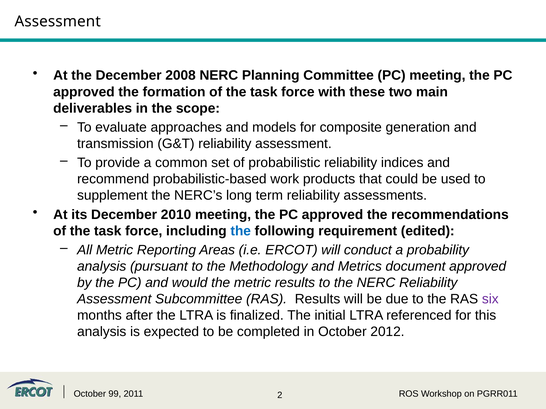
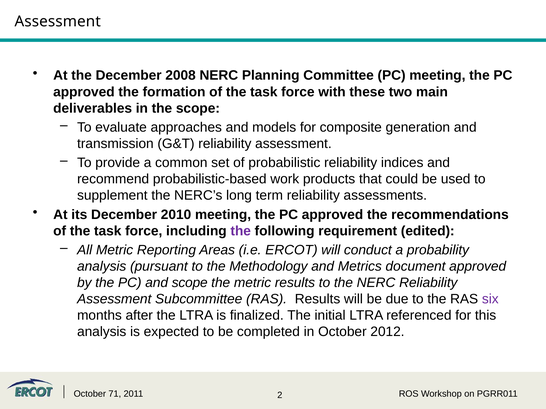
the at (241, 231) colour: blue -> purple
and would: would -> scope
99: 99 -> 71
